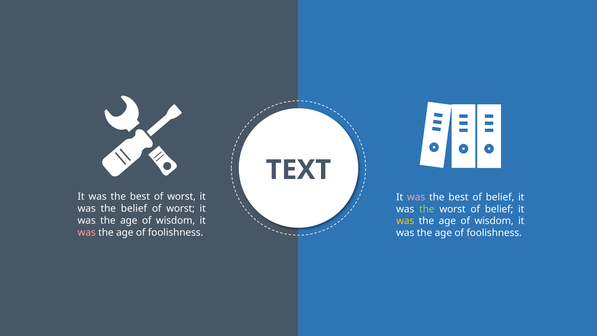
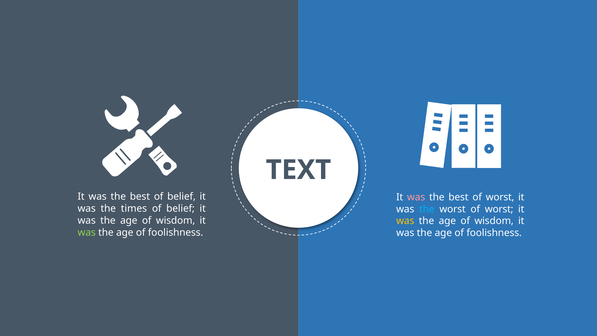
best of worst: worst -> belief
best of belief: belief -> worst
the belief: belief -> times
worst at (181, 209): worst -> belief
the at (427, 209) colour: light green -> light blue
worst of belief: belief -> worst
was at (87, 232) colour: pink -> light green
